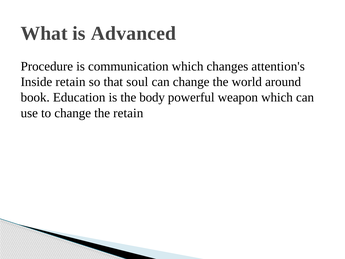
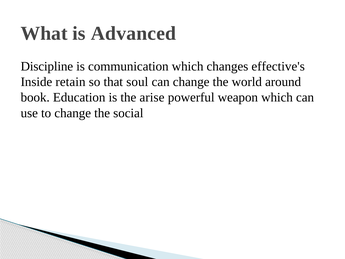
Procedure: Procedure -> Discipline
attention's: attention's -> effective's
body: body -> arise
the retain: retain -> social
